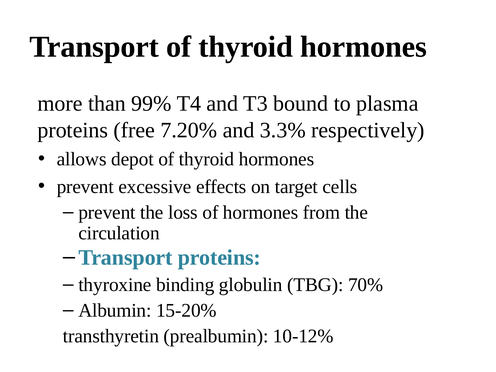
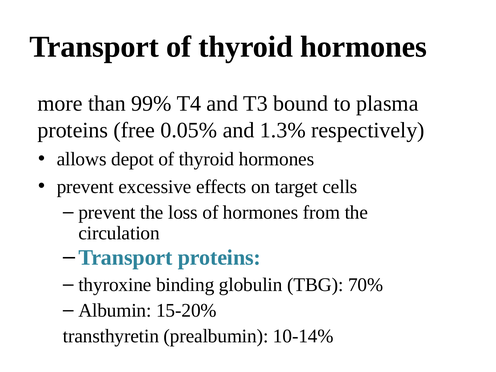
7.20%: 7.20% -> 0.05%
3.3%: 3.3% -> 1.3%
10-12%: 10-12% -> 10-14%
